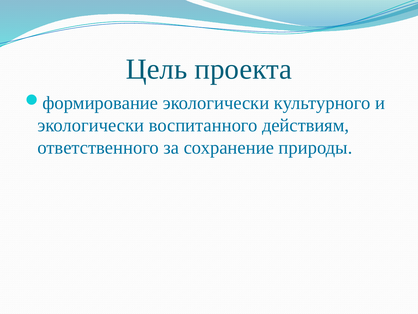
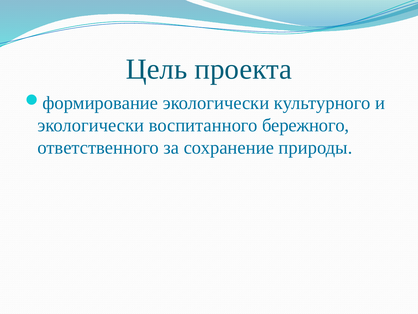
действиям: действиям -> бережного
